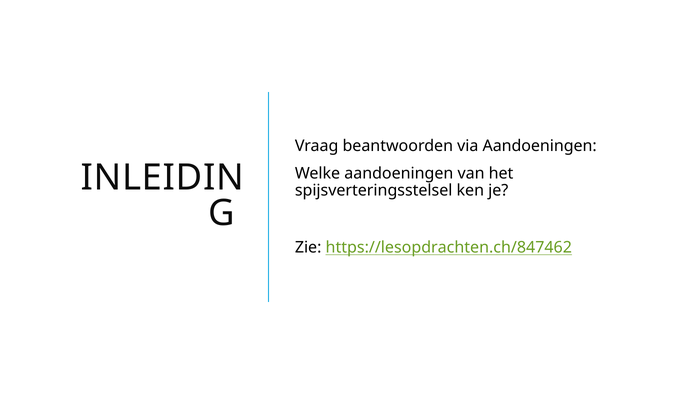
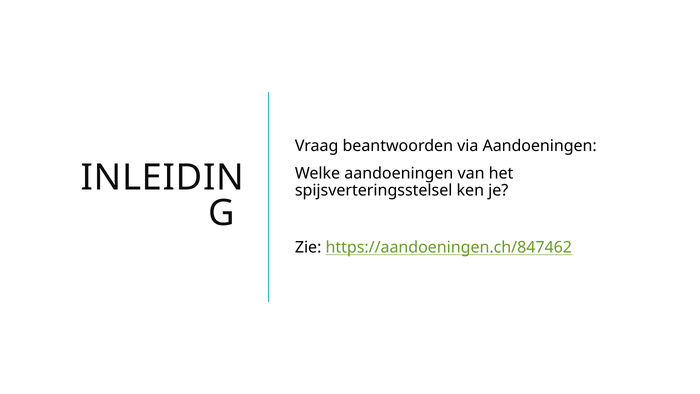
https://lesopdrachten.ch/847462: https://lesopdrachten.ch/847462 -> https://aandoeningen.ch/847462
